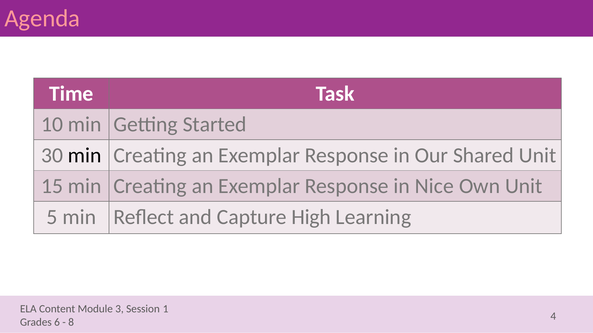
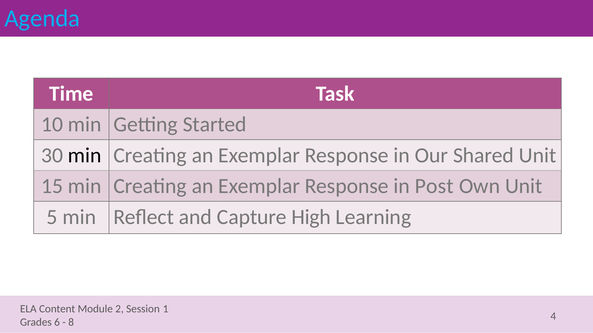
Agenda colour: pink -> light blue
Nice: Nice -> Post
3: 3 -> 2
